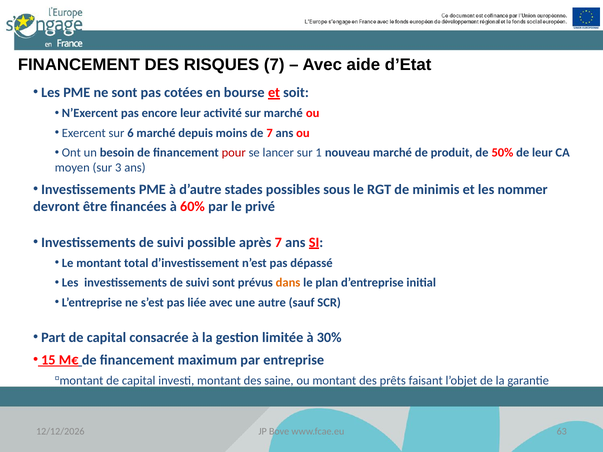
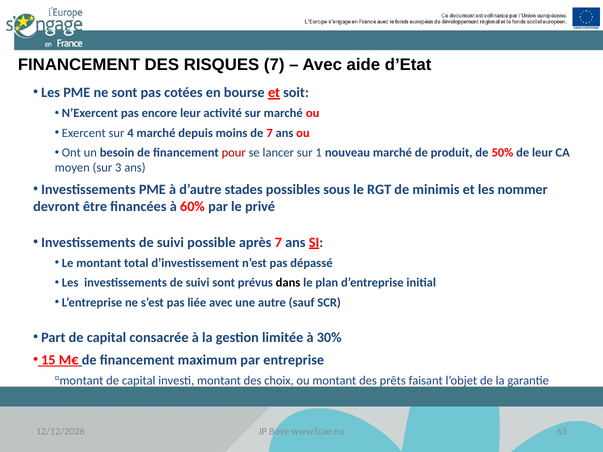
6: 6 -> 4
dans colour: orange -> black
saine: saine -> choix
